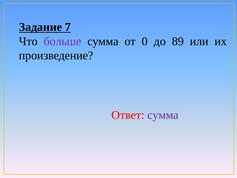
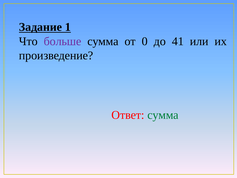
7: 7 -> 1
89: 89 -> 41
сумма at (163, 115) colour: purple -> green
